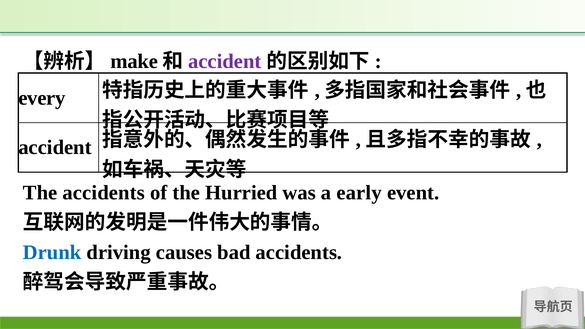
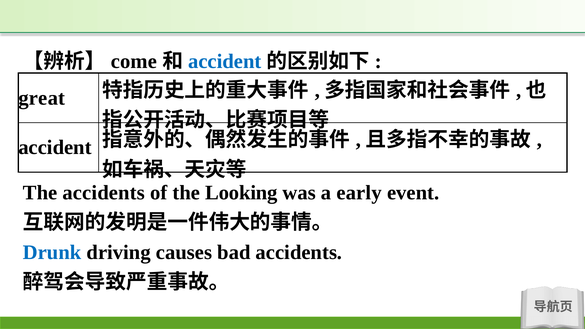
make: make -> come
accident at (225, 61) colour: purple -> blue
every: every -> great
Hurried: Hurried -> Looking
